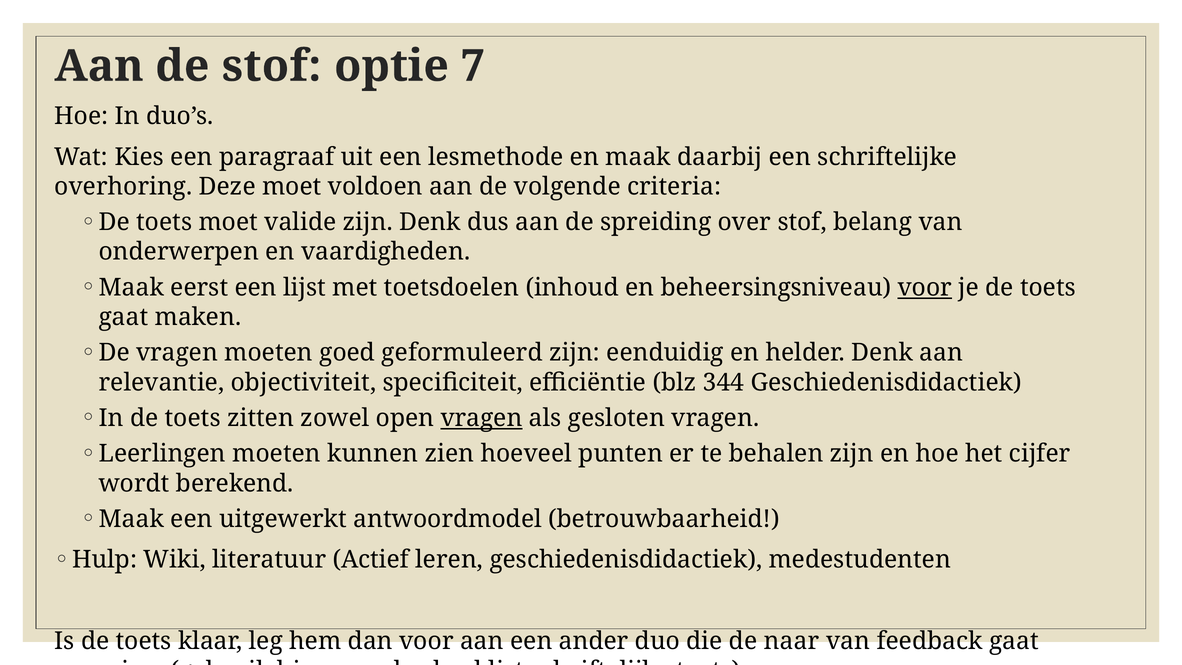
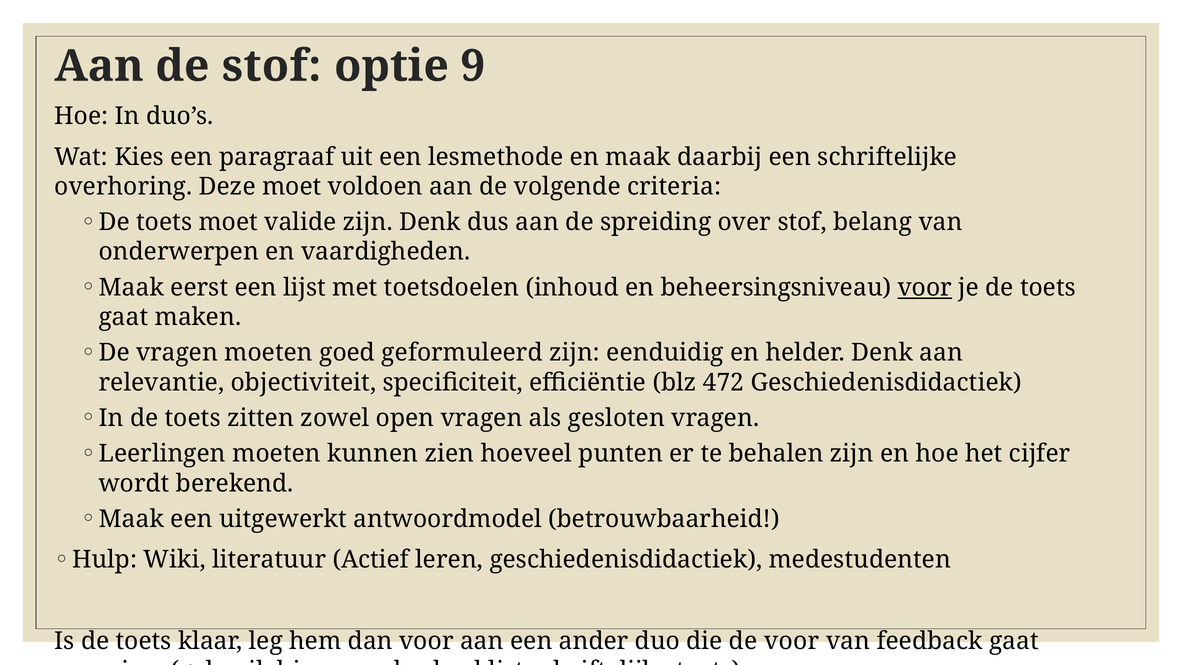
7: 7 -> 9
344: 344 -> 472
vragen at (482, 418) underline: present -> none
de naar: naar -> voor
